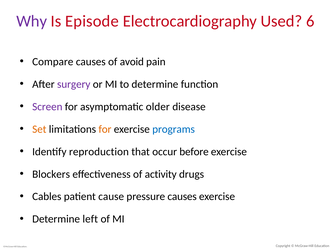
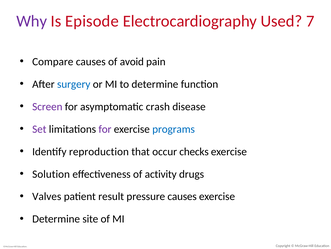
6: 6 -> 7
surgery colour: purple -> blue
older: older -> crash
Set colour: orange -> purple
for at (105, 129) colour: orange -> purple
before: before -> checks
Blockers: Blockers -> Solution
Cables: Cables -> Valves
cause: cause -> result
left: left -> site
